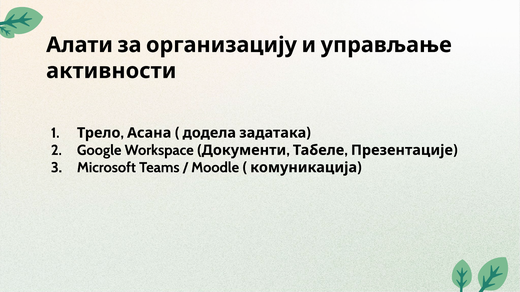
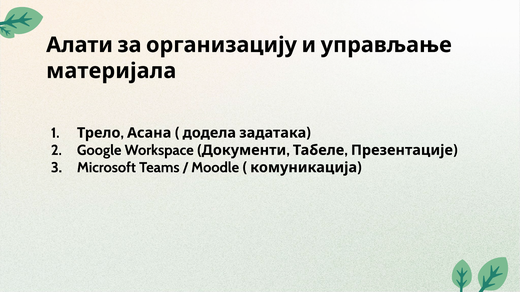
активности: активности -> материјала
